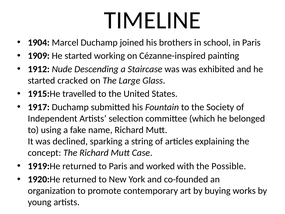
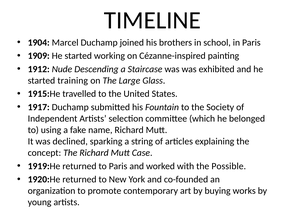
cracked: cracked -> training
